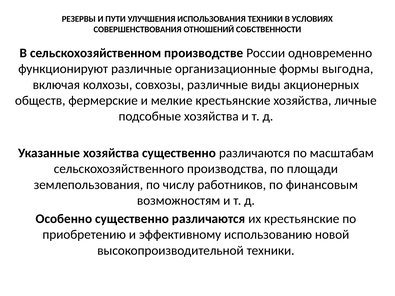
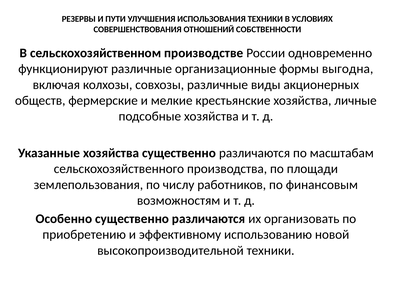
их крестьянские: крестьянские -> организовать
